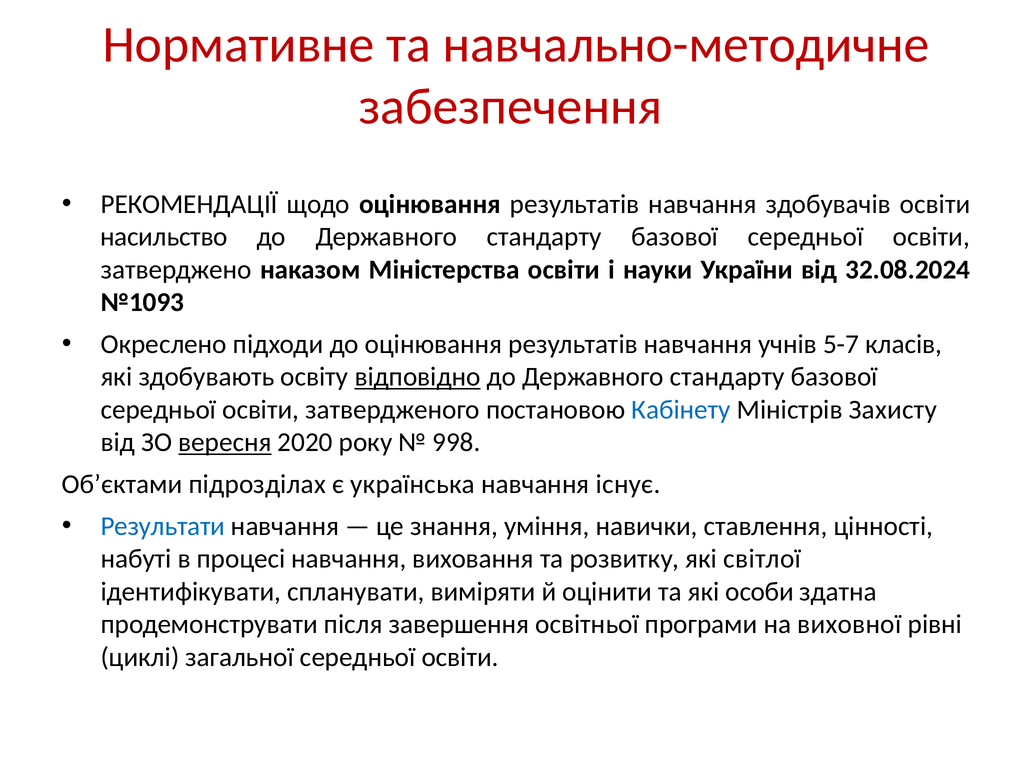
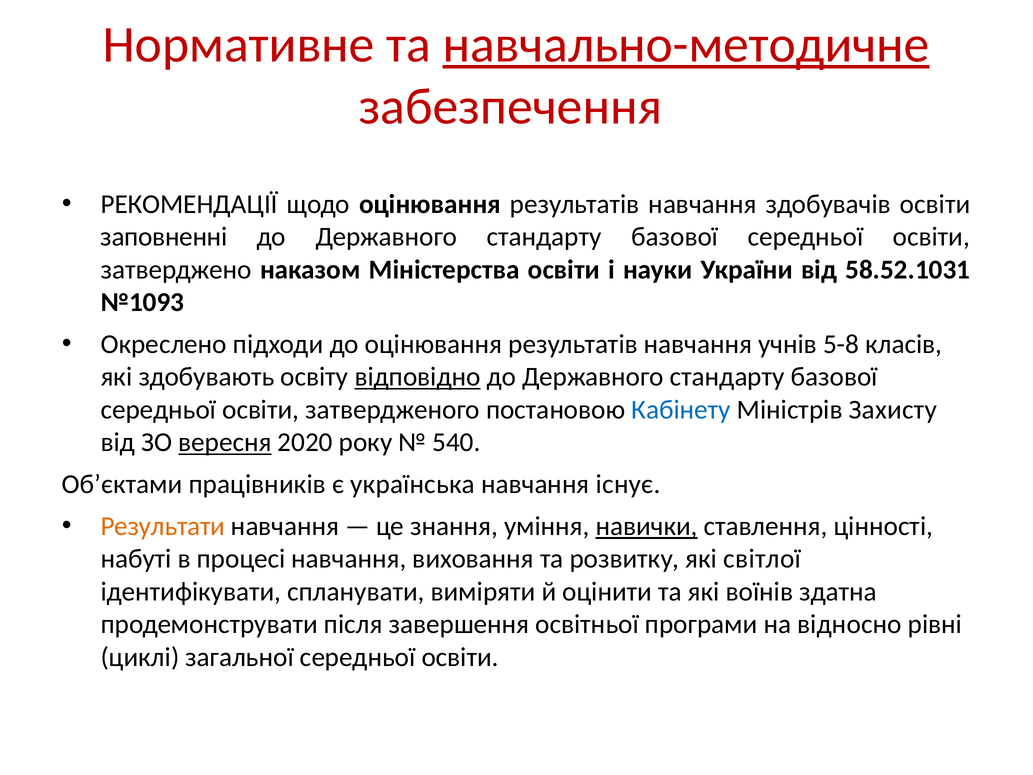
навчально-методичне underline: none -> present
насильство: насильство -> заповненні
32.08.2024: 32.08.2024 -> 58.52.1031
5-7: 5-7 -> 5-8
998: 998 -> 540
підрозділах: підрозділах -> працівників
Результати colour: blue -> orange
навички underline: none -> present
особи: особи -> воїнів
виховної: виховної -> відносно
